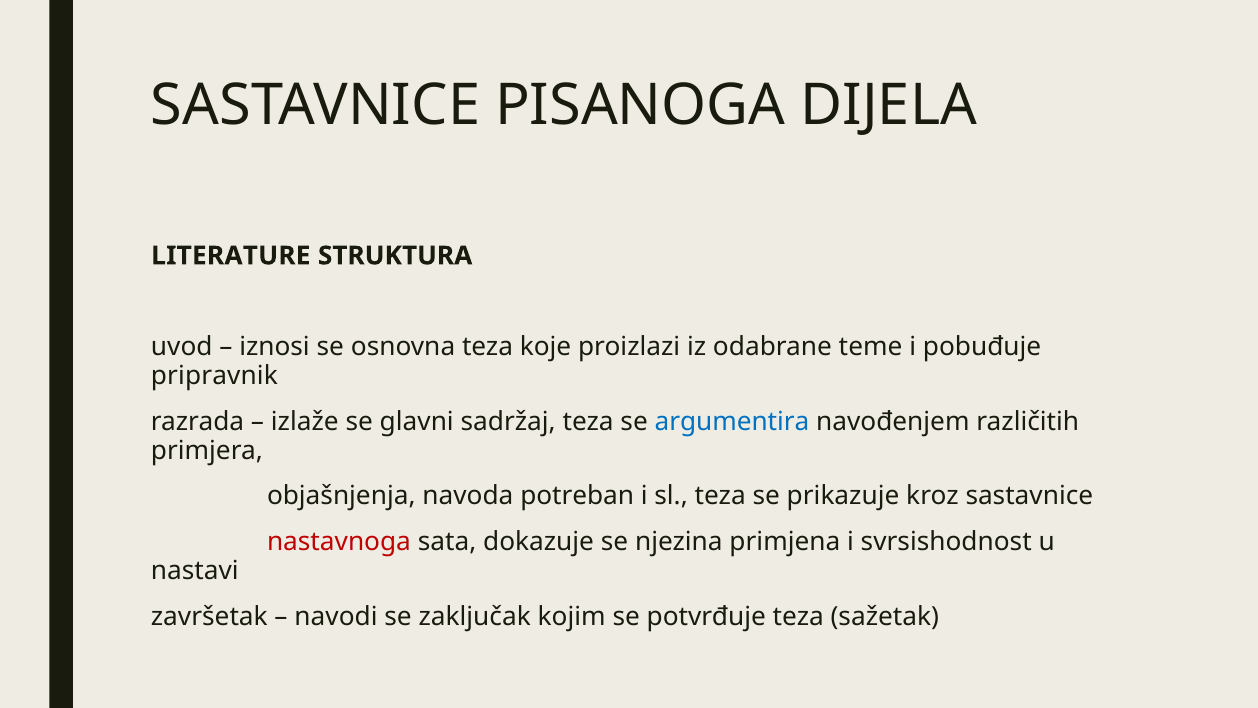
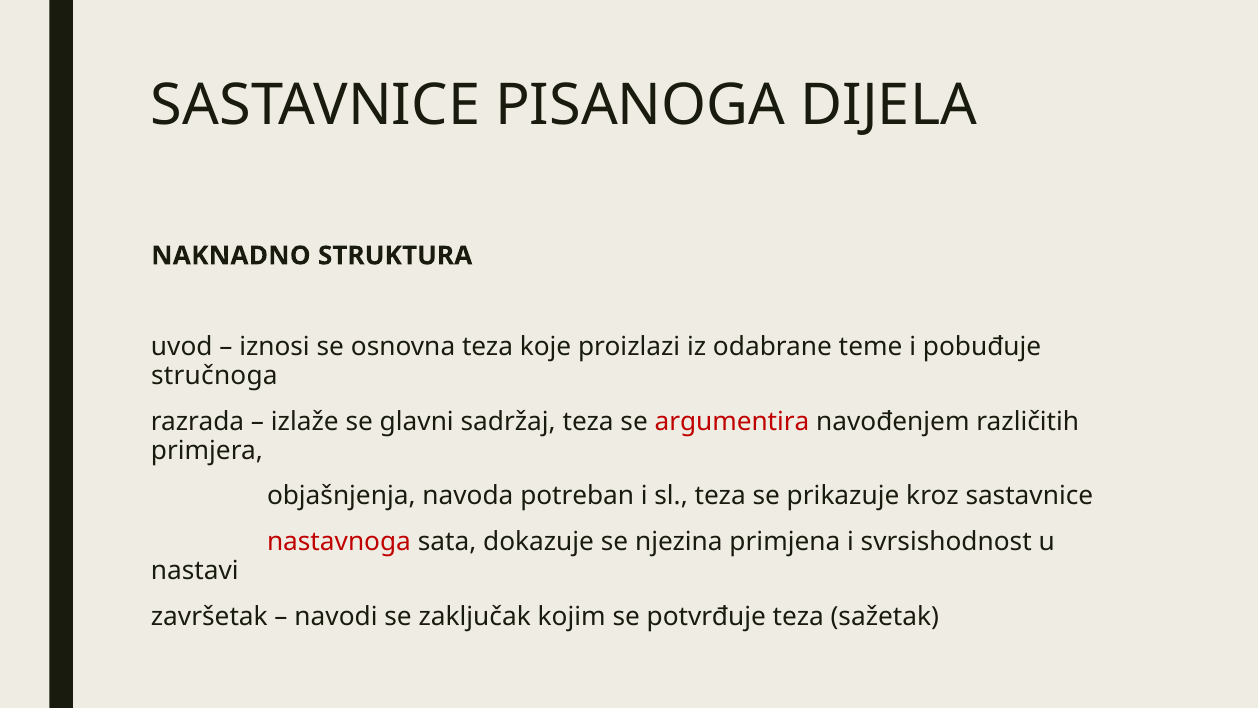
LITERATURE: LITERATURE -> NAKNADNO
pripravnik: pripravnik -> stručnoga
argumentira colour: blue -> red
